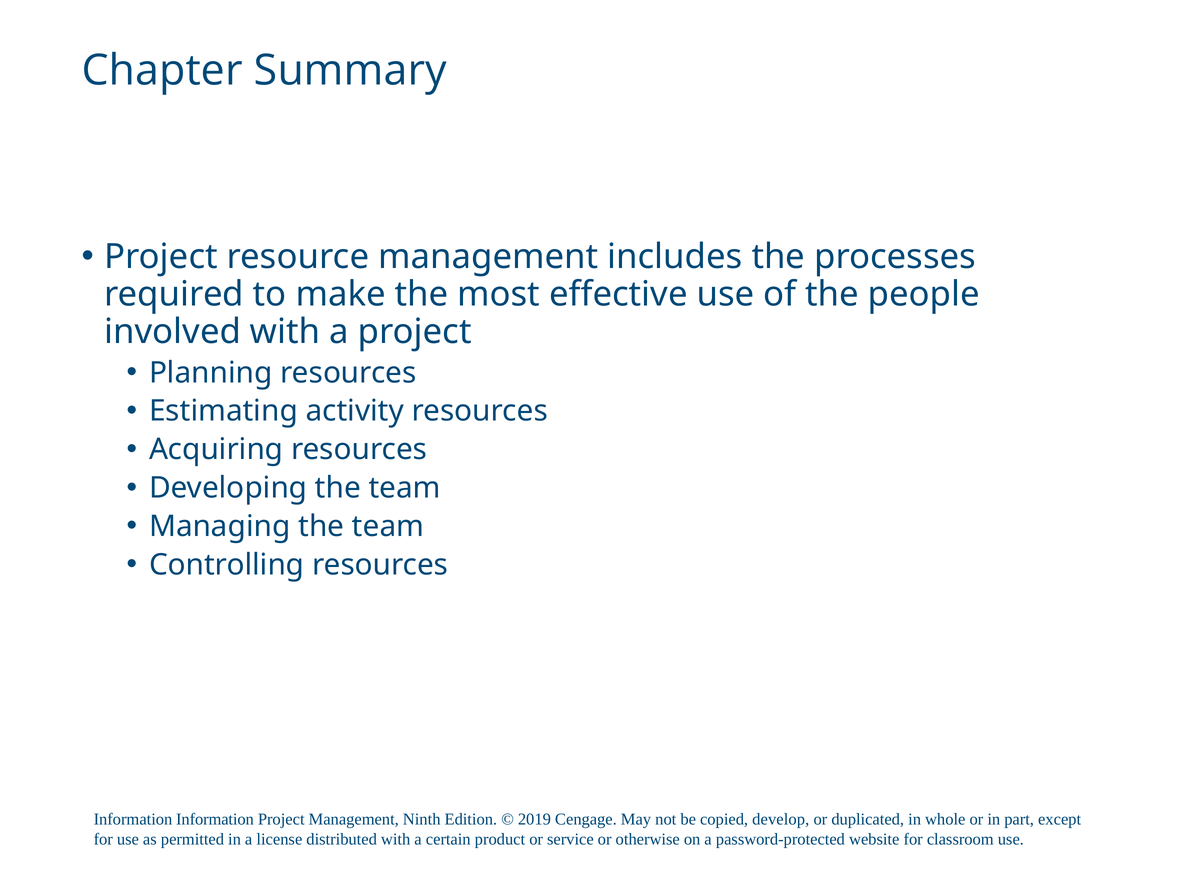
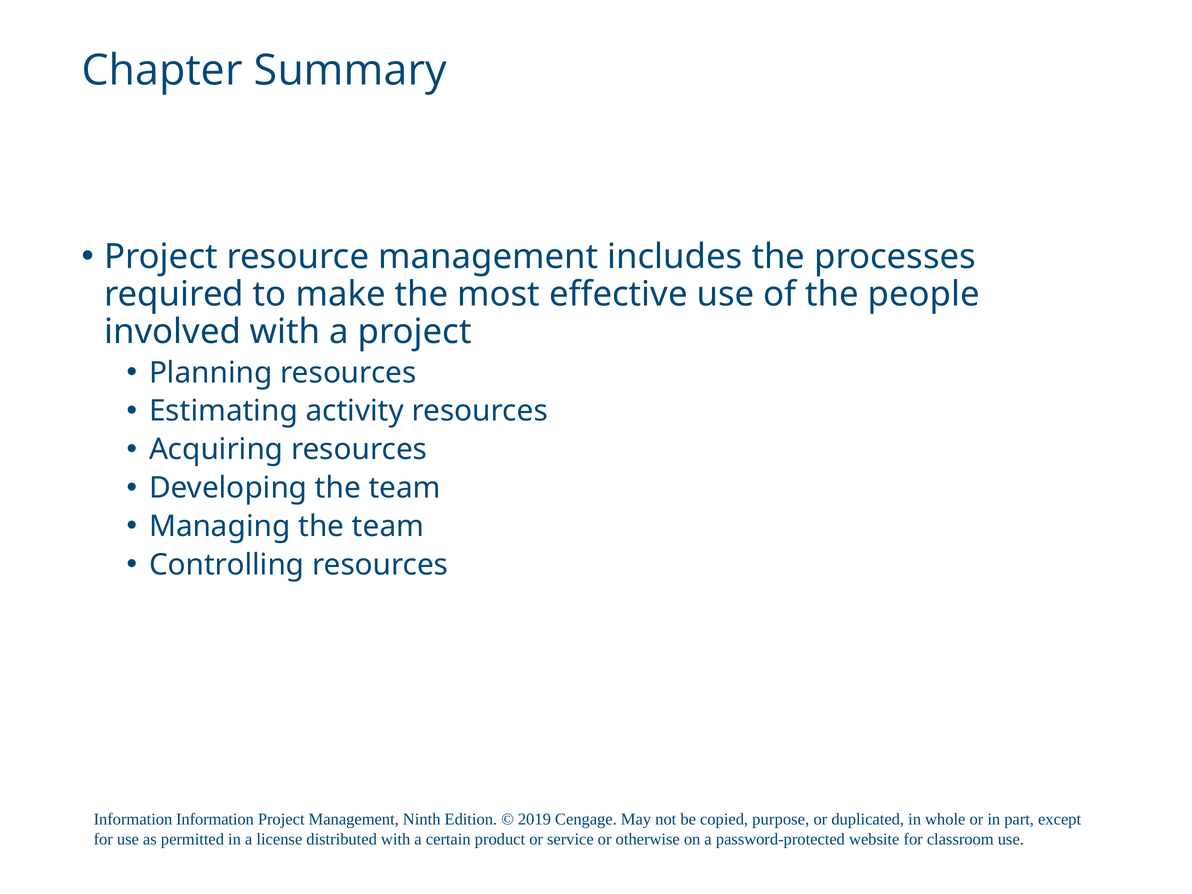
develop: develop -> purpose
